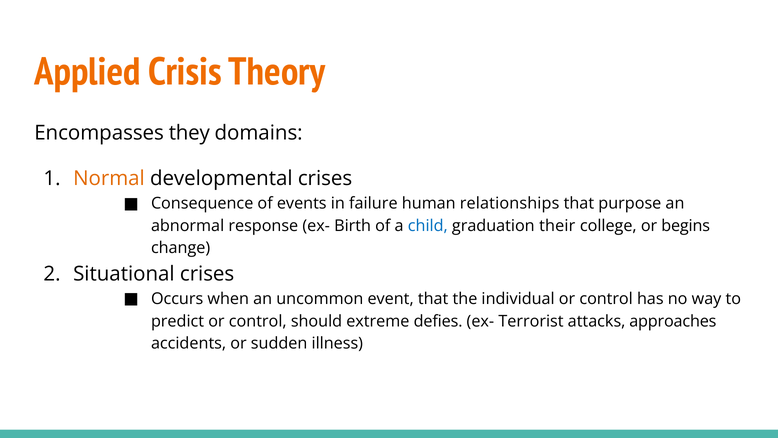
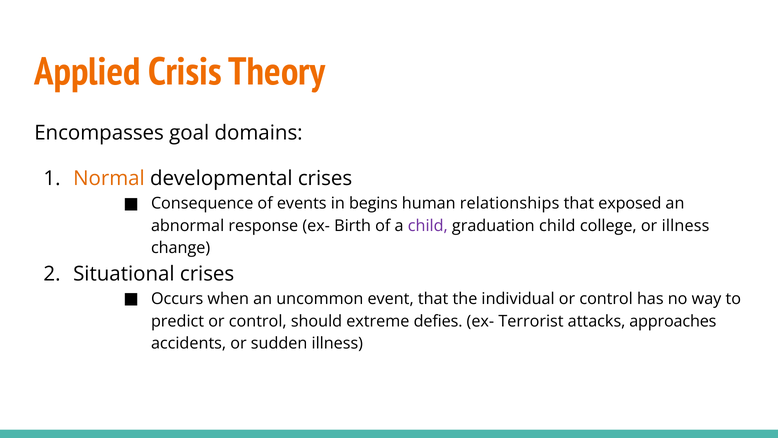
they: they -> goal
failure: failure -> begins
purpose: purpose -> exposed
child at (428, 226) colour: blue -> purple
graduation their: their -> child
or begins: begins -> illness
